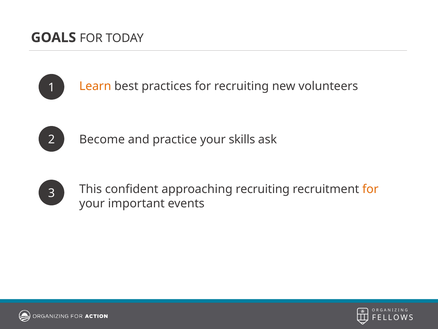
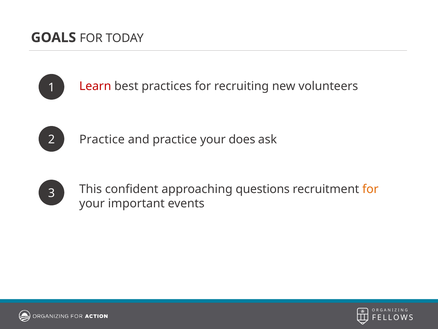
Learn colour: orange -> red
Become at (102, 139): Become -> Practice
skills: skills -> does
approaching recruiting: recruiting -> questions
